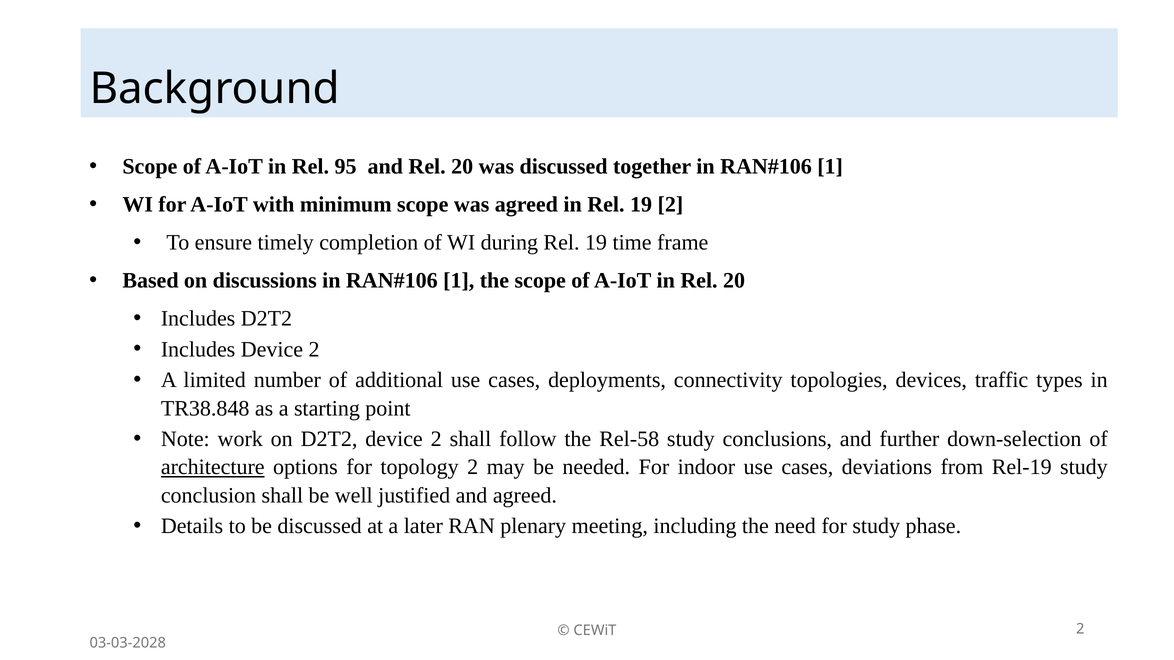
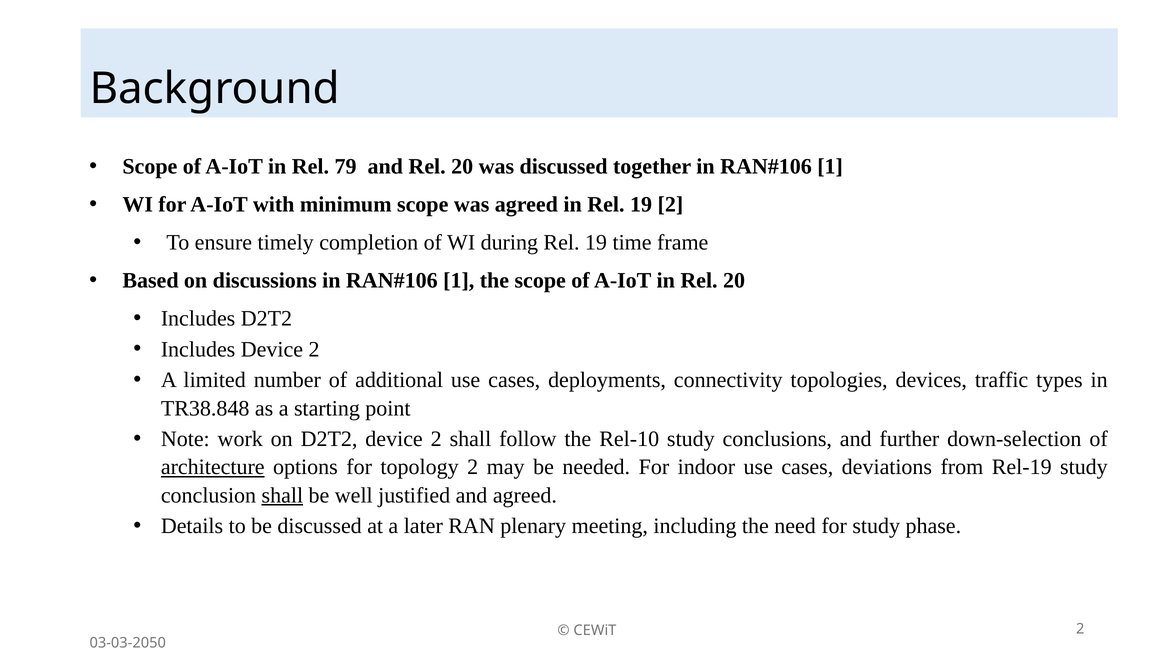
95: 95 -> 79
Rel-58: Rel-58 -> Rel-10
shall at (282, 496) underline: none -> present
03-03-2028: 03-03-2028 -> 03-03-2050
